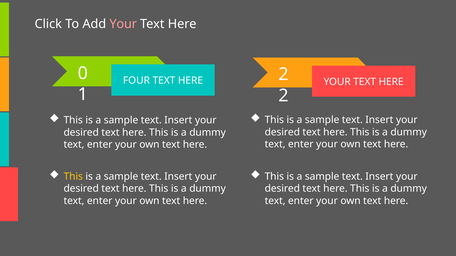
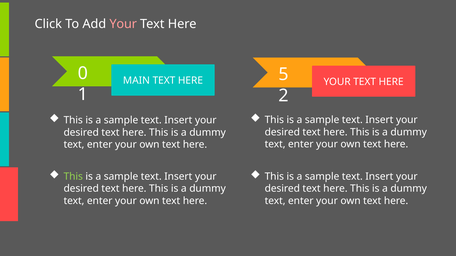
FOUR: FOUR -> MAIN
HERE 2: 2 -> 5
This at (73, 177) colour: yellow -> light green
